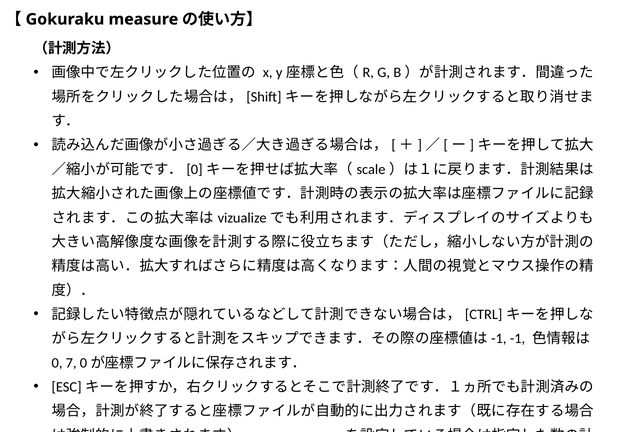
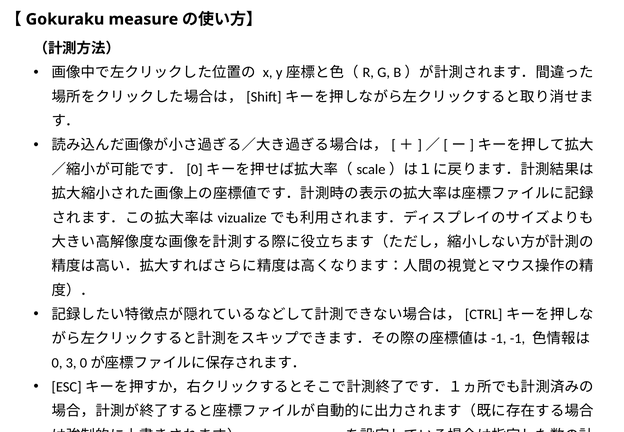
7: 7 -> 3
